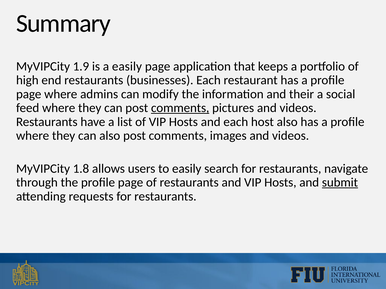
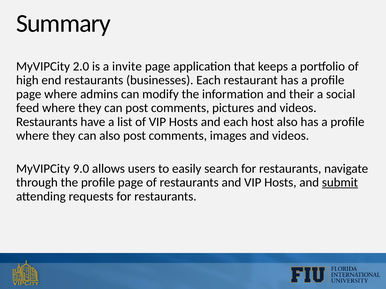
1.9: 1.9 -> 2.0
a easily: easily -> invite
comments at (180, 108) underline: present -> none
1.8: 1.8 -> 9.0
